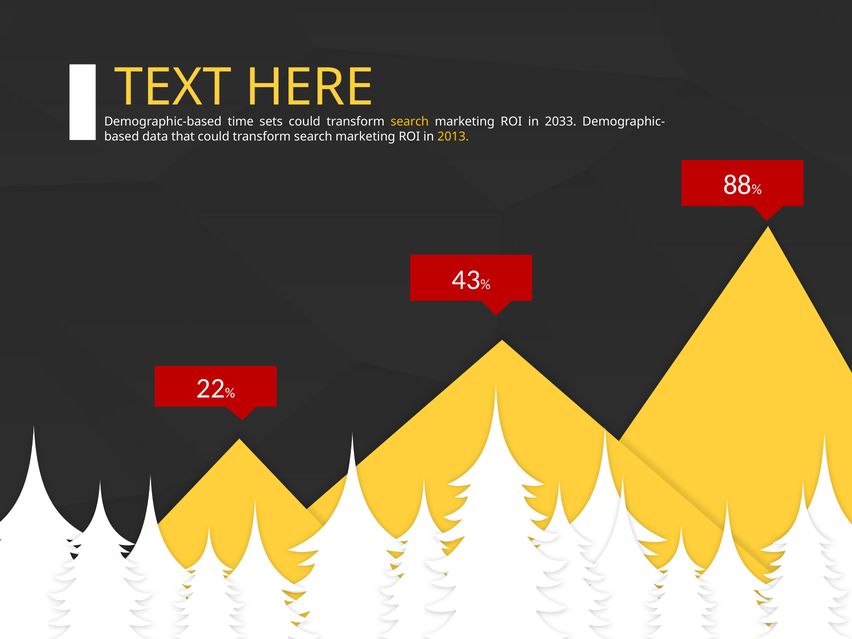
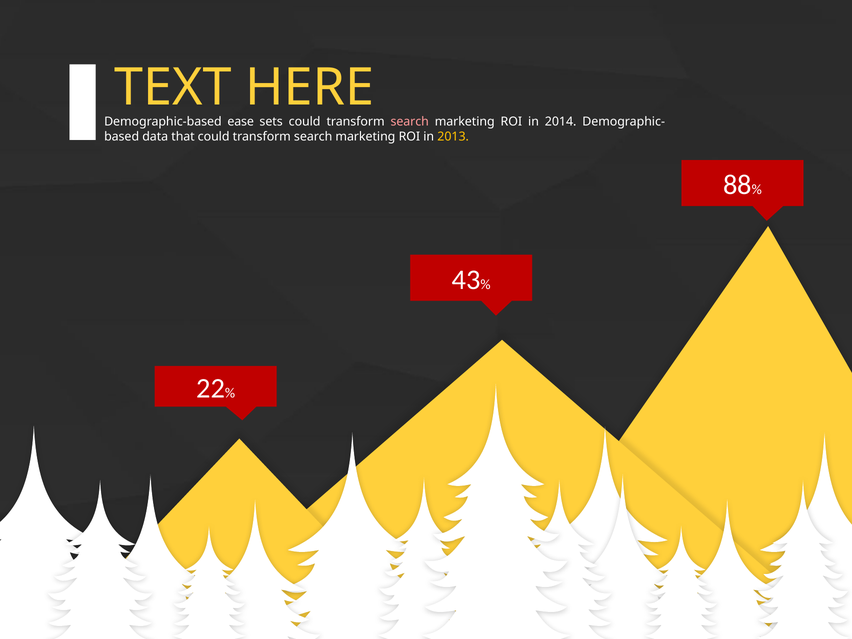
time: time -> ease
search at (410, 122) colour: yellow -> pink
2033: 2033 -> 2014
